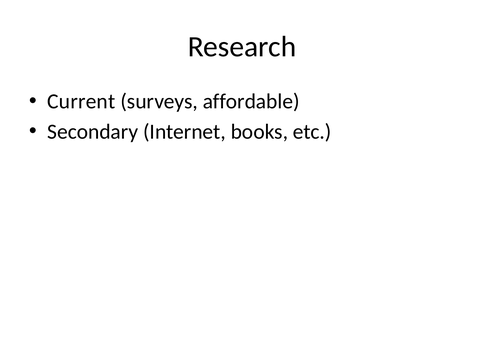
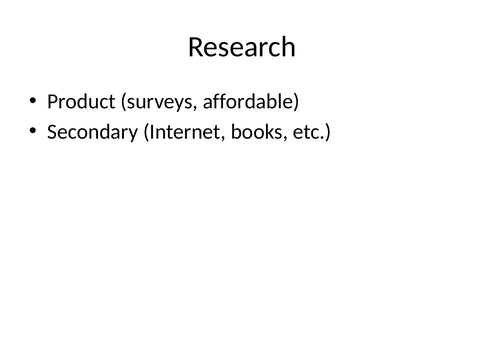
Current: Current -> Product
